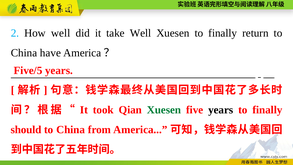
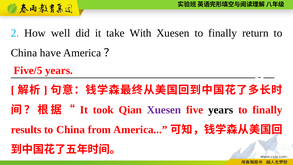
take Well: Well -> With
Xuesen at (164, 110) colour: green -> purple
should: should -> results
